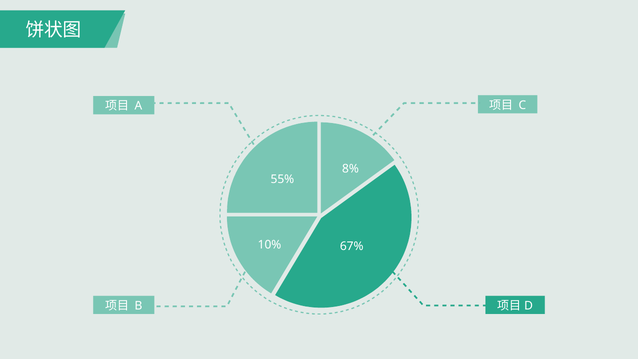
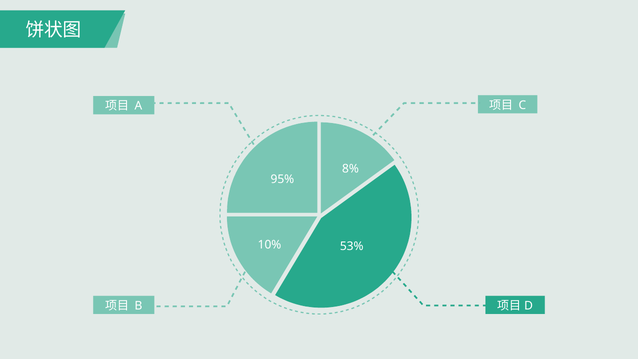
55%: 55% -> 95%
67%: 67% -> 53%
